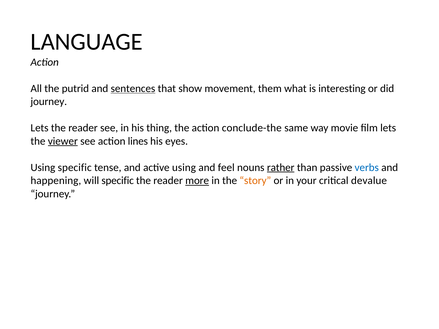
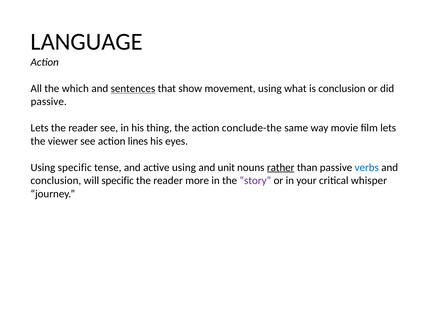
putrid: putrid -> which
movement them: them -> using
is interesting: interesting -> conclusion
journey at (49, 102): journey -> passive
viewer underline: present -> none
feel: feel -> unit
happening at (56, 181): happening -> conclusion
more underline: present -> none
story colour: orange -> purple
devalue: devalue -> whisper
